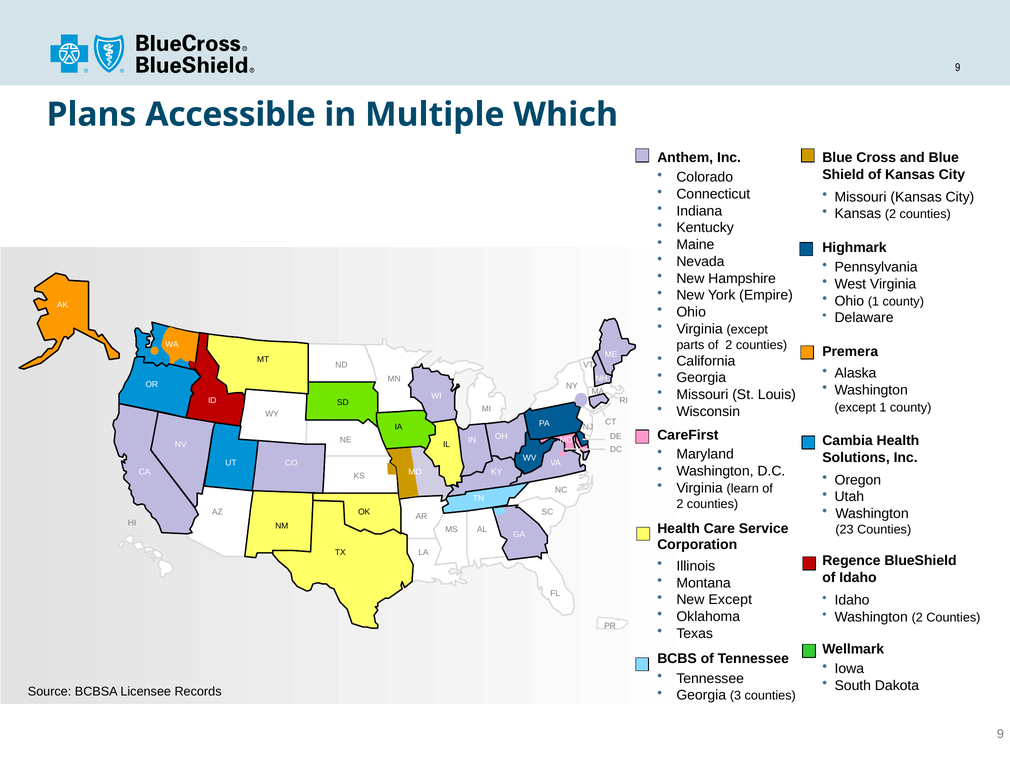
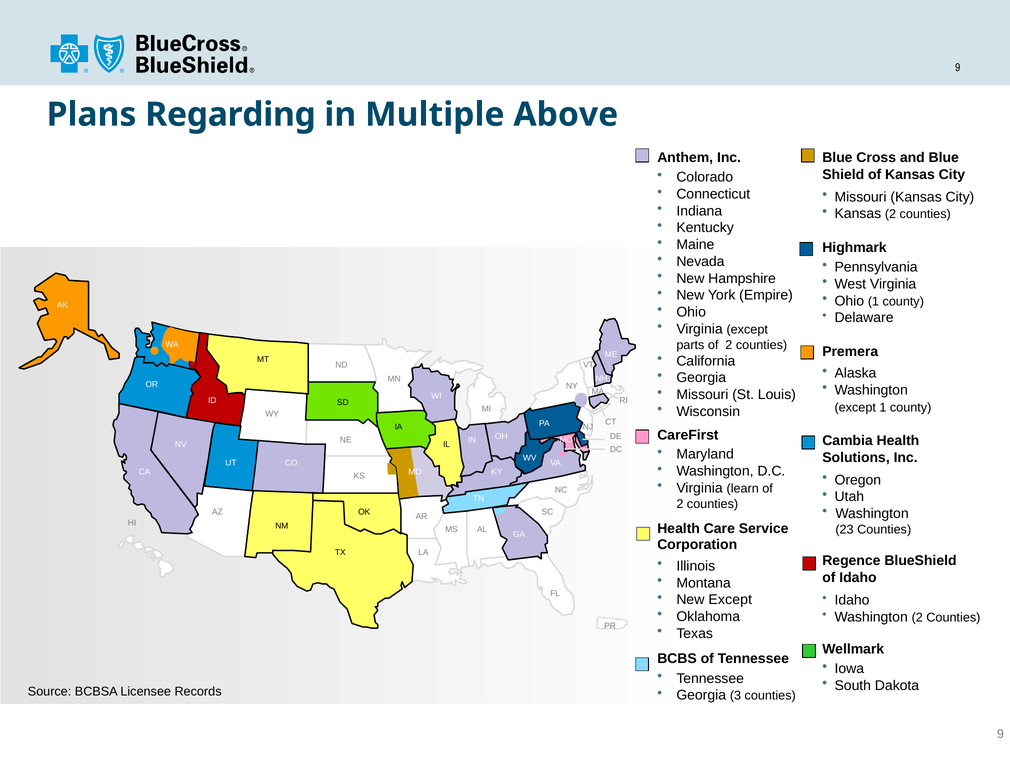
Accessible: Accessible -> Regarding
Which: Which -> Above
